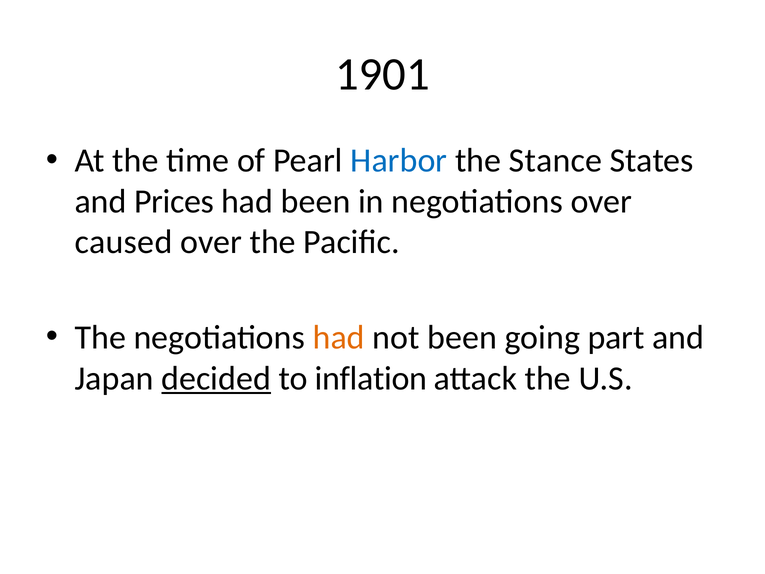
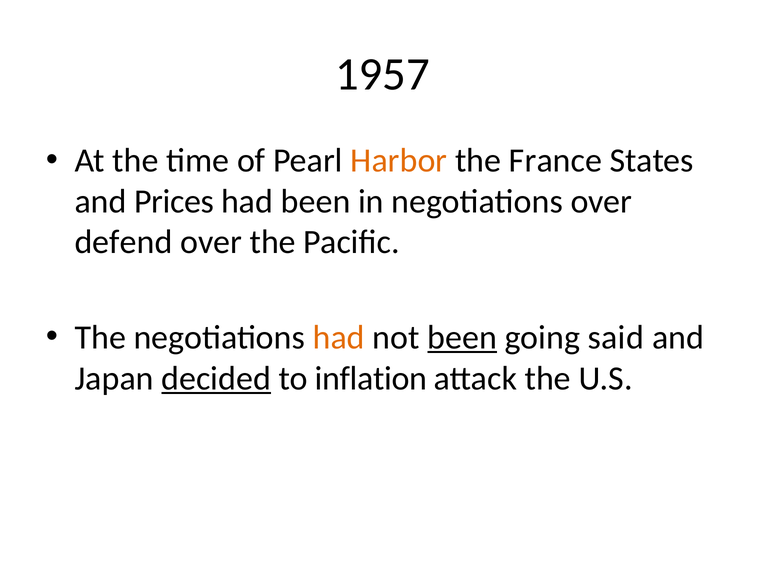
1901: 1901 -> 1957
Harbor colour: blue -> orange
Stance: Stance -> France
caused: caused -> defend
been at (462, 337) underline: none -> present
part: part -> said
